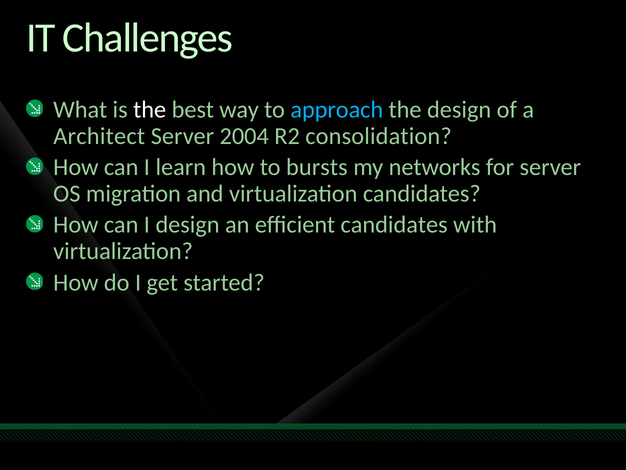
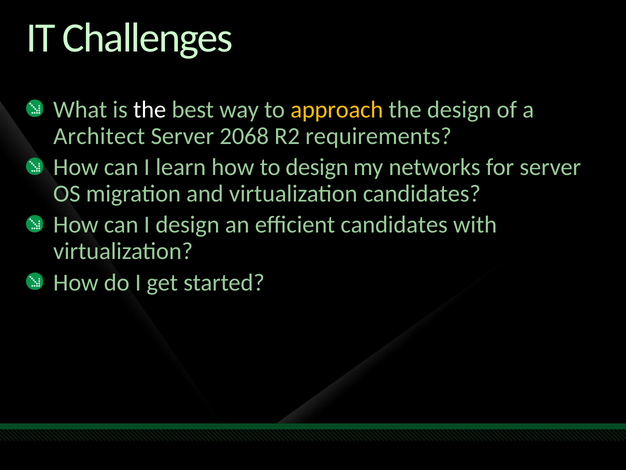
approach colour: light blue -> yellow
2004: 2004 -> 2068
consolidation: consolidation -> requirements
to bursts: bursts -> design
